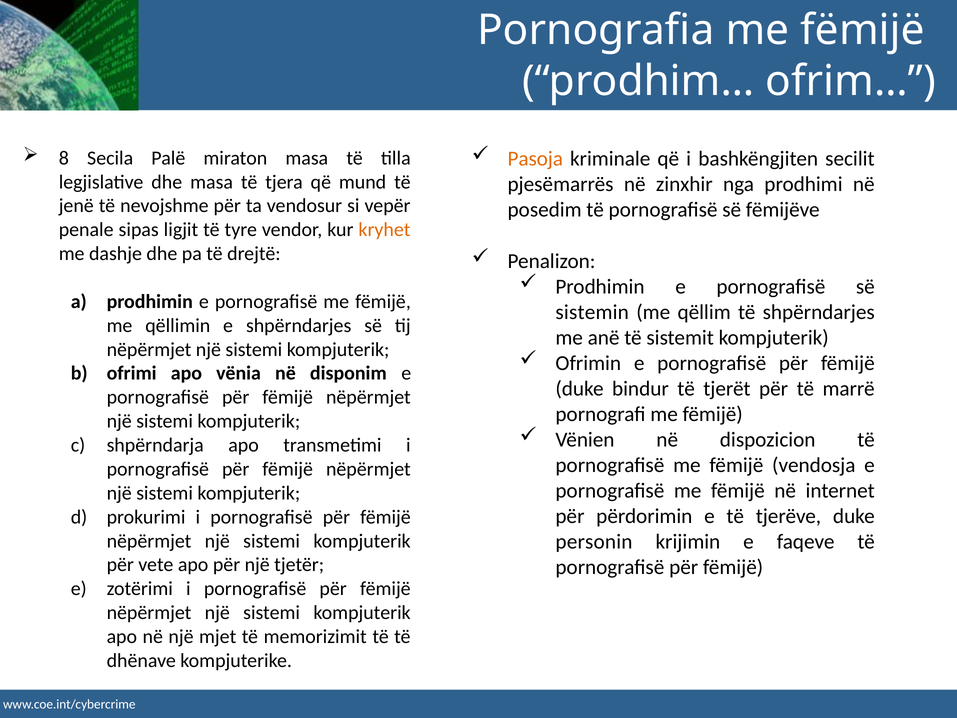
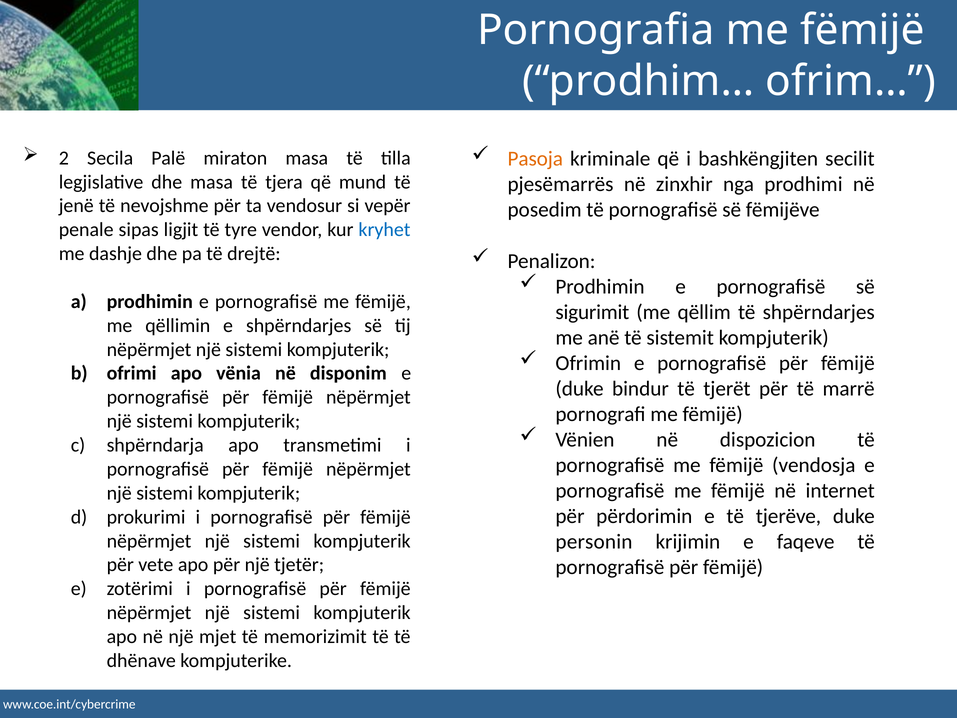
8: 8 -> 2
kryhet colour: orange -> blue
sistemin: sistemin -> sigurimit
